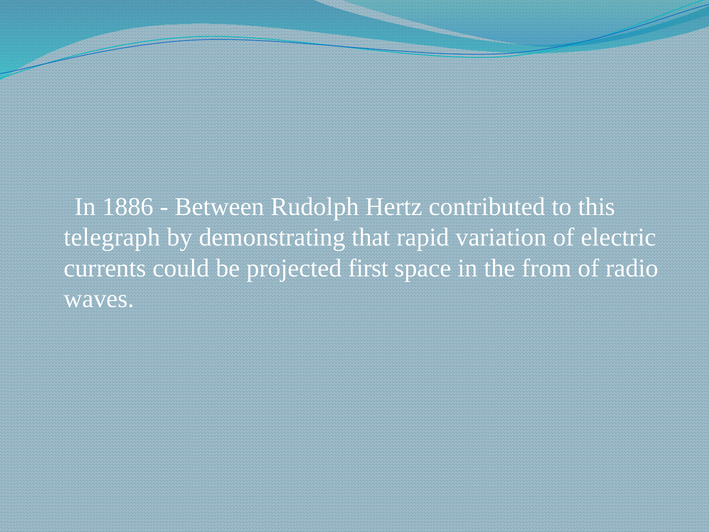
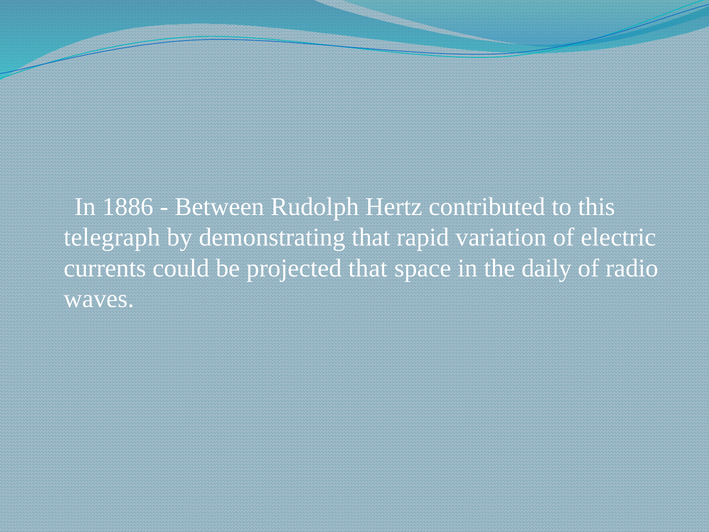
projected first: first -> that
from: from -> daily
